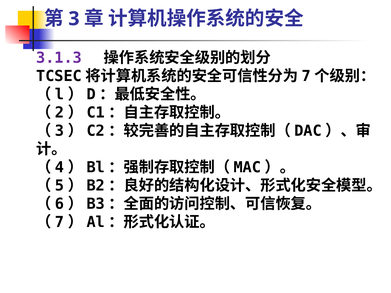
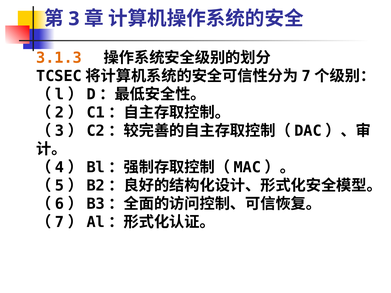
3.1.3 colour: purple -> orange
